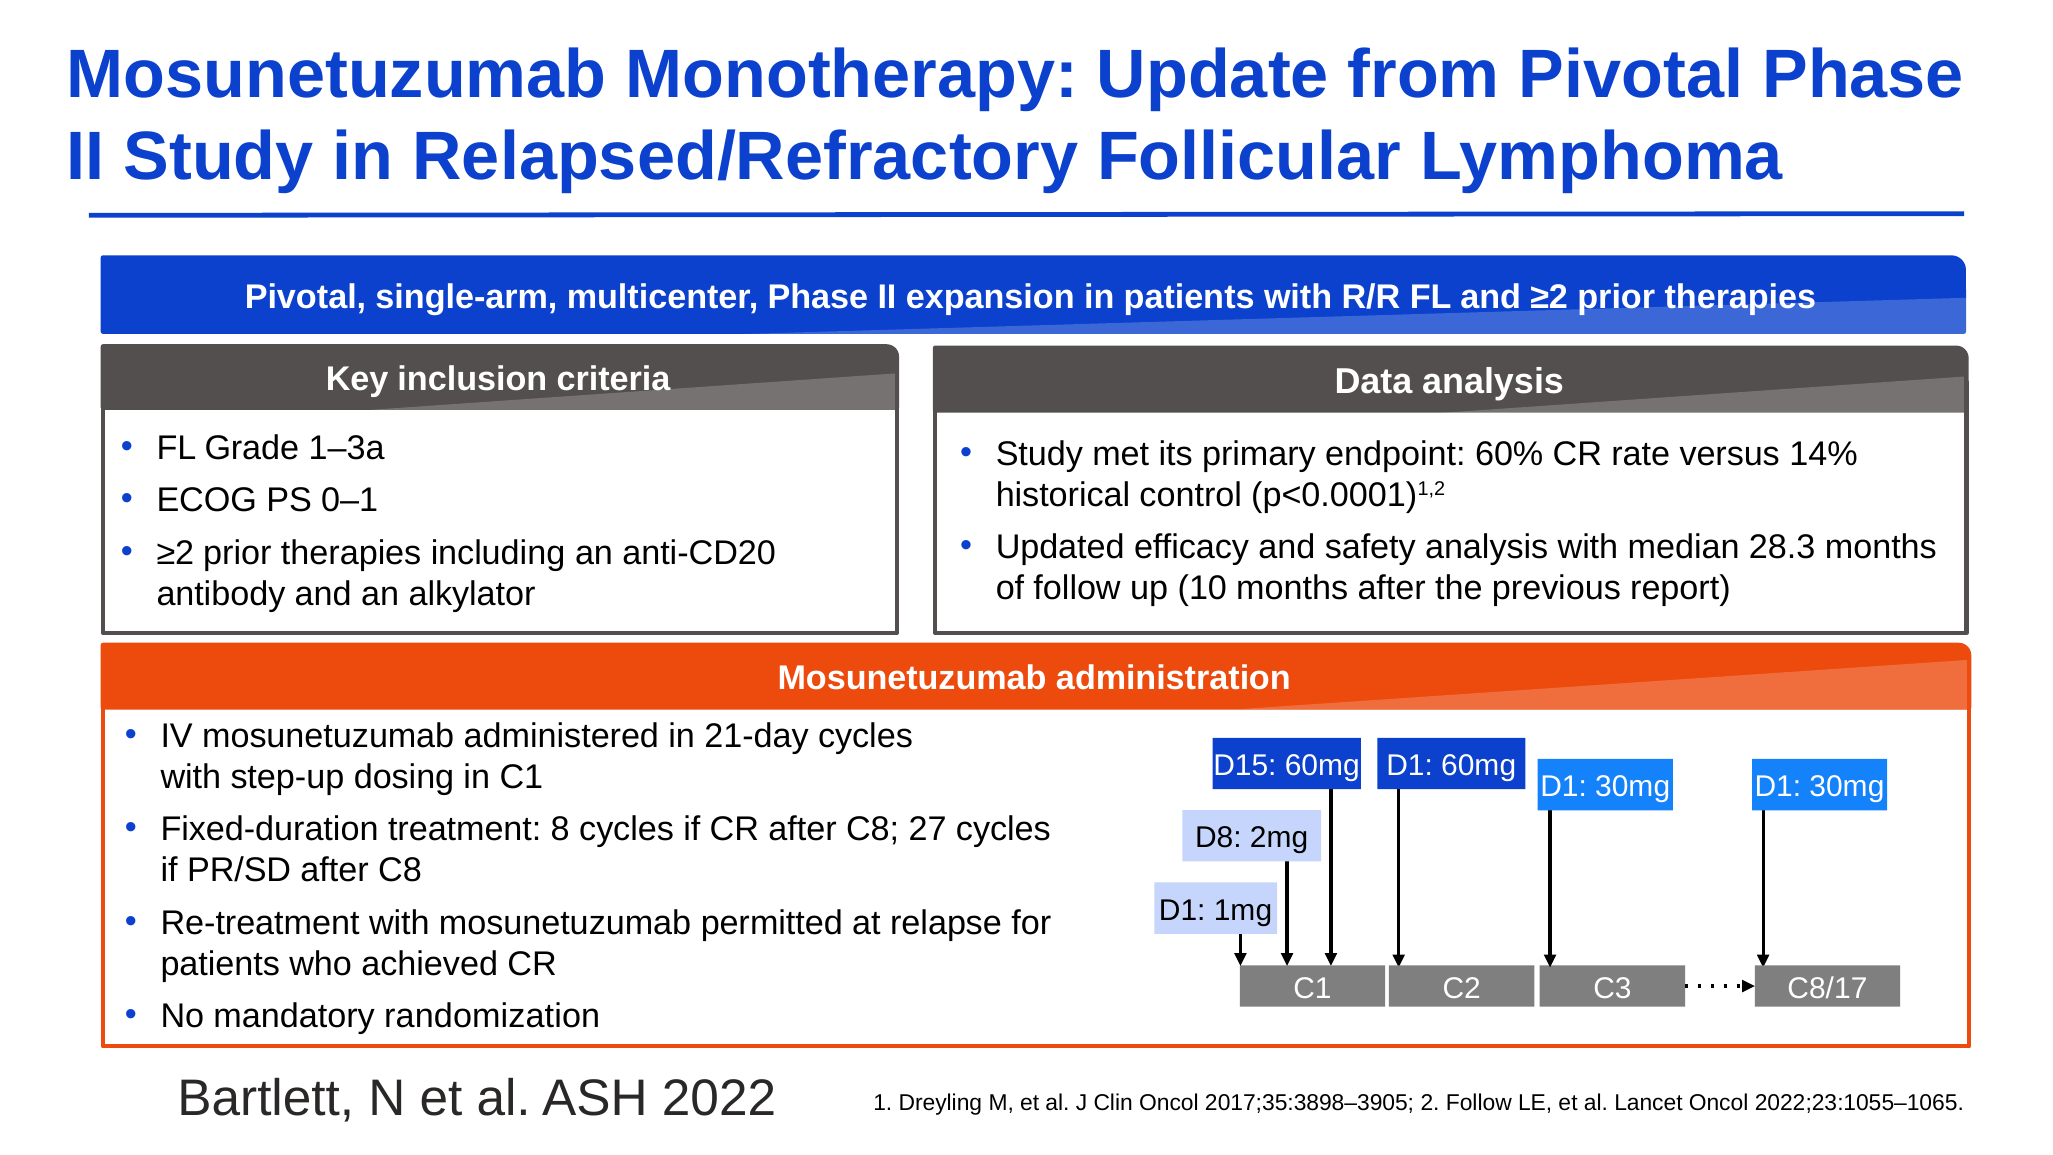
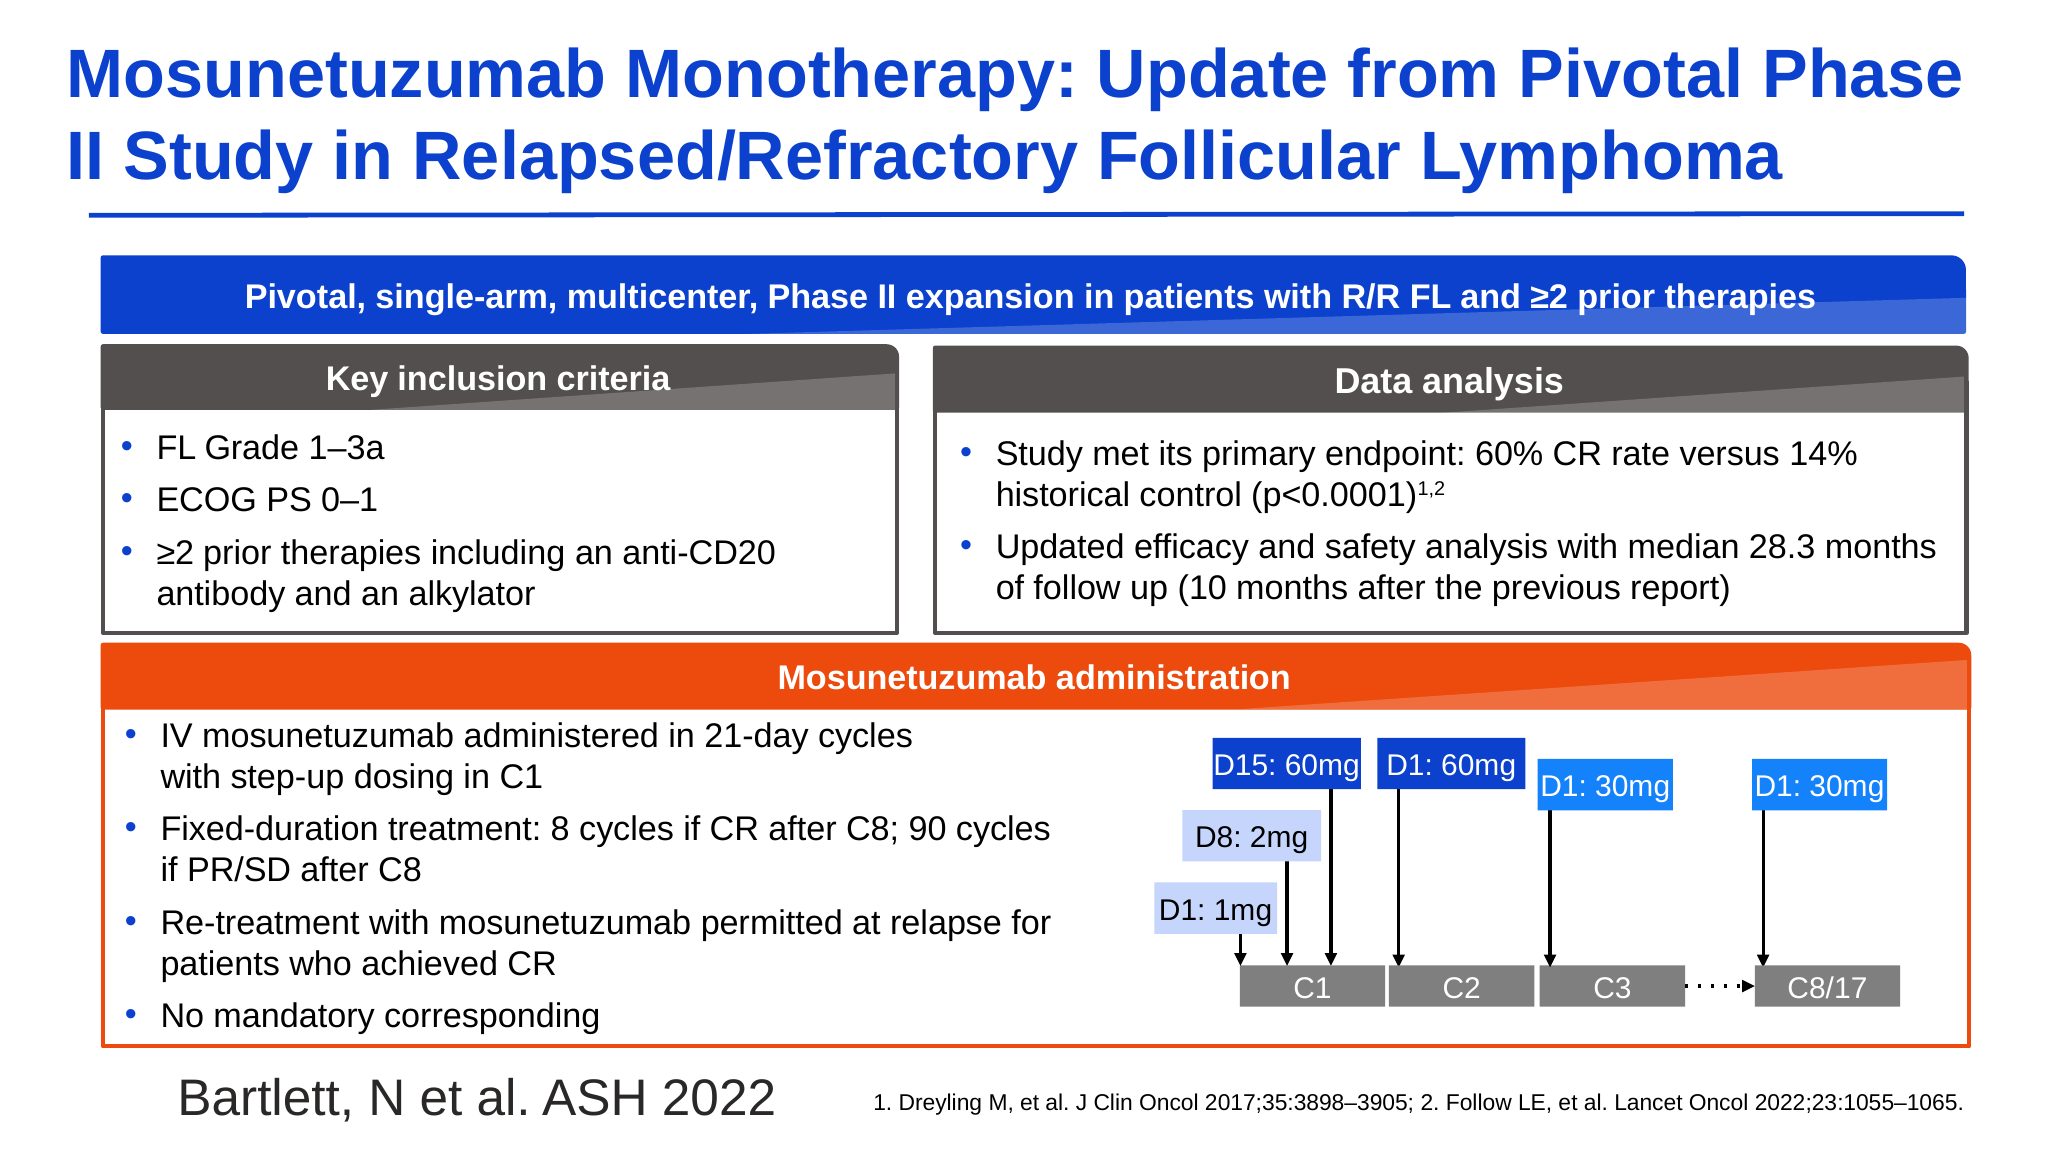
27: 27 -> 90
randomization: randomization -> corresponding
